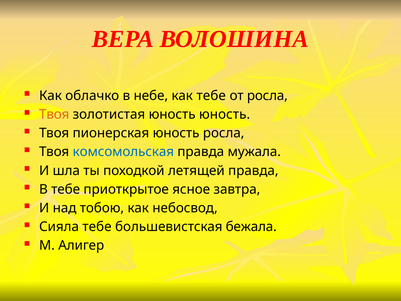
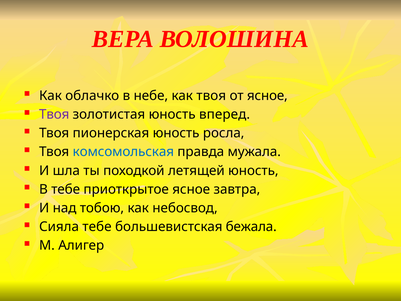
как тебе: тебе -> твоя
от росла: росла -> ясное
Твоя at (54, 114) colour: orange -> purple
юность юность: юность -> вперед
летящей правда: правда -> юность
